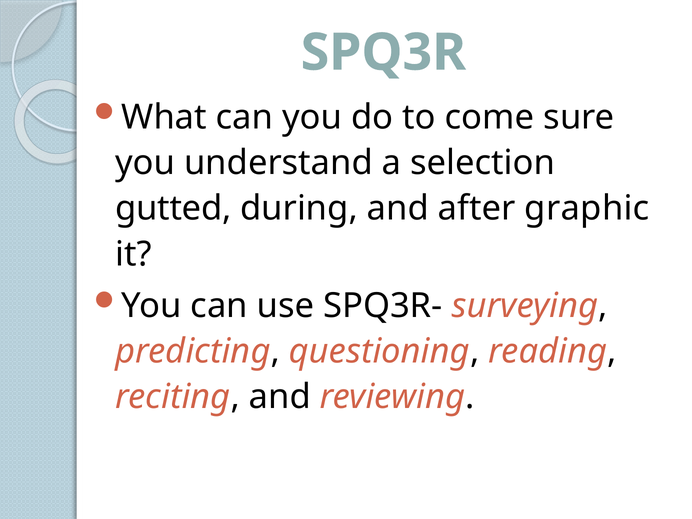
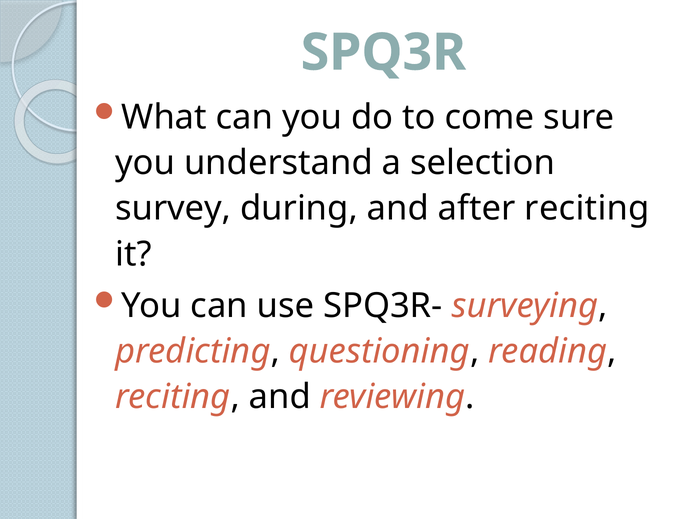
gutted: gutted -> survey
after graphic: graphic -> reciting
